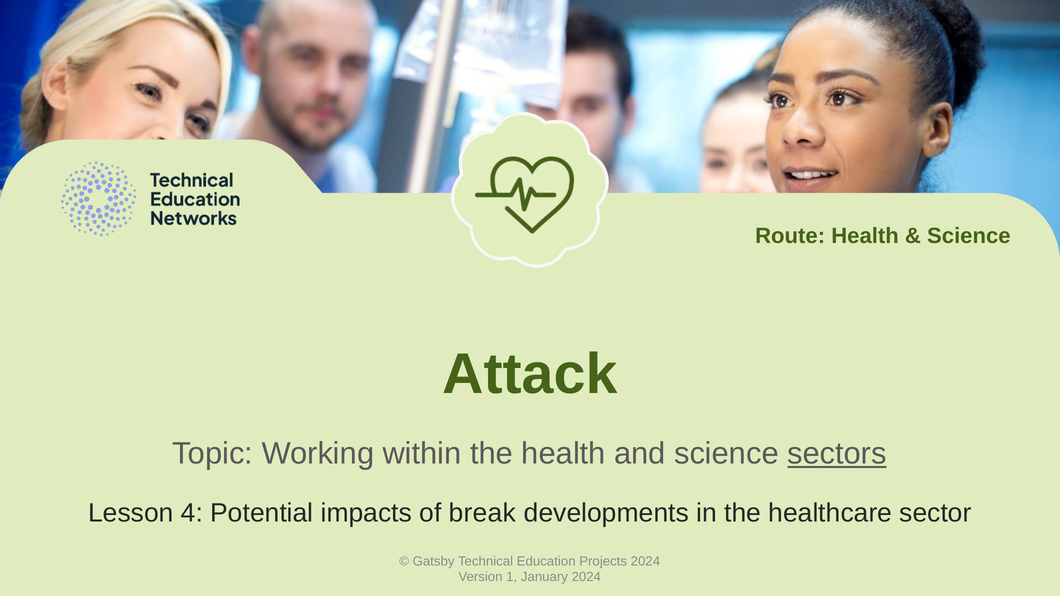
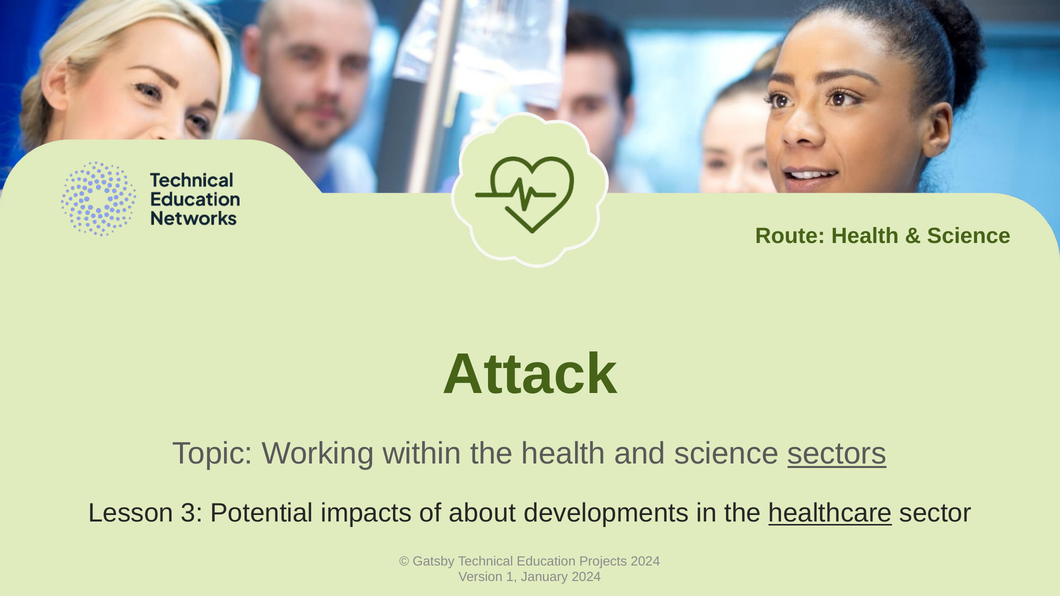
4: 4 -> 3
break: break -> about
healthcare underline: none -> present
